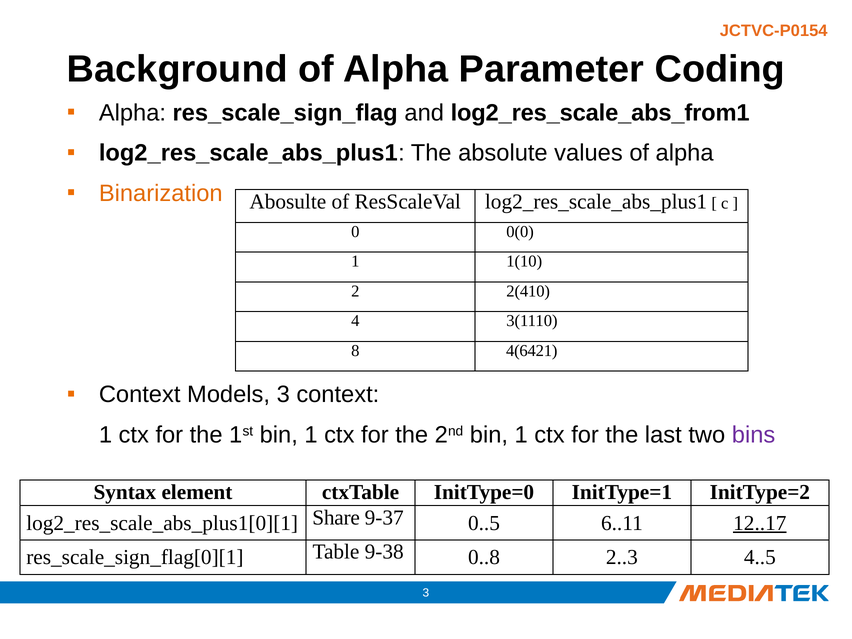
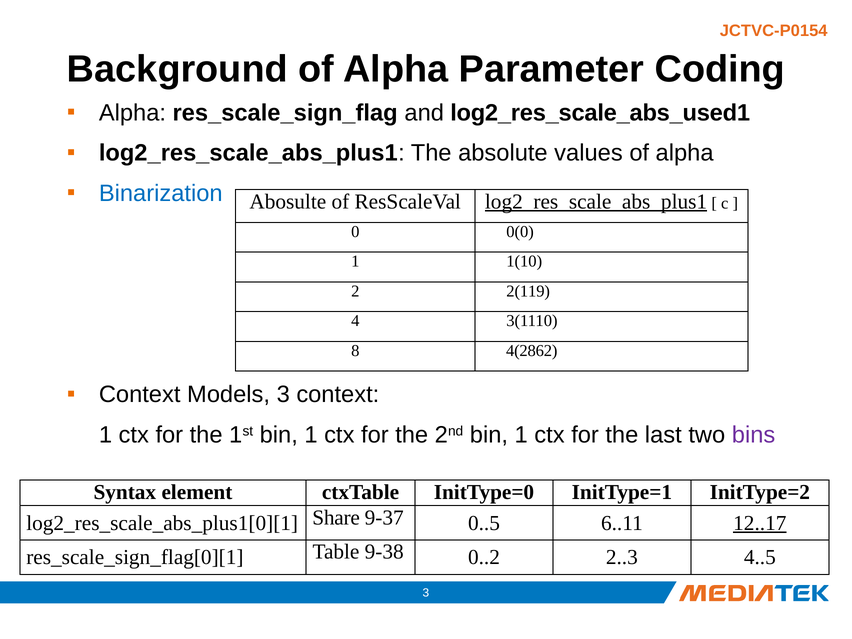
log2_res_scale_abs_from1: log2_res_scale_abs_from1 -> log2_res_scale_abs_used1
Binarization colour: orange -> blue
log2_res_scale_abs_plus1 at (596, 202) underline: none -> present
2(410: 2(410 -> 2(119
4(6421: 4(6421 -> 4(2862
0..8: 0..8 -> 0..2
